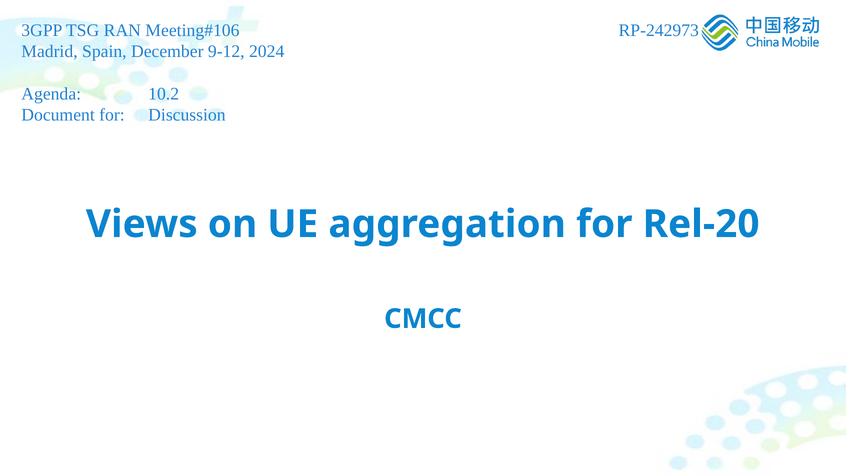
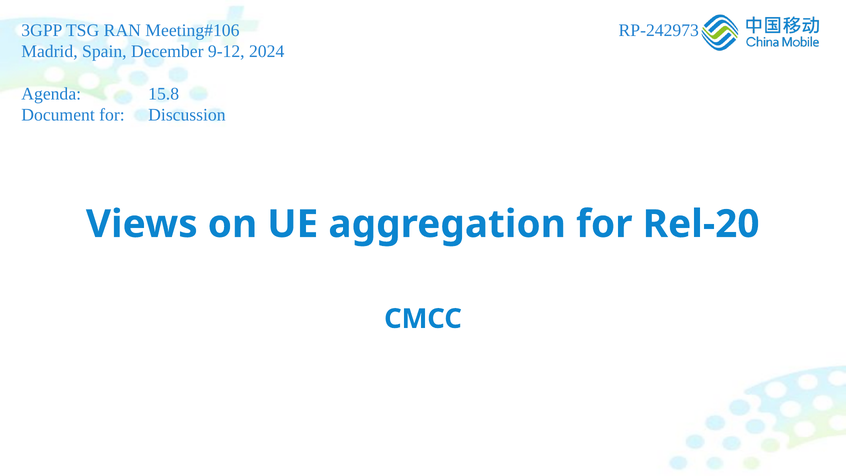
10.2: 10.2 -> 15.8
